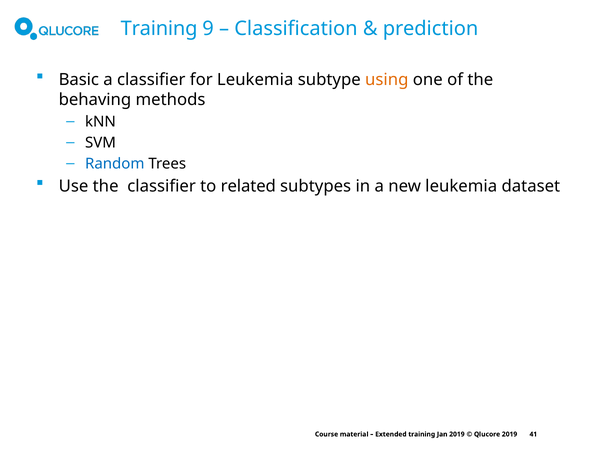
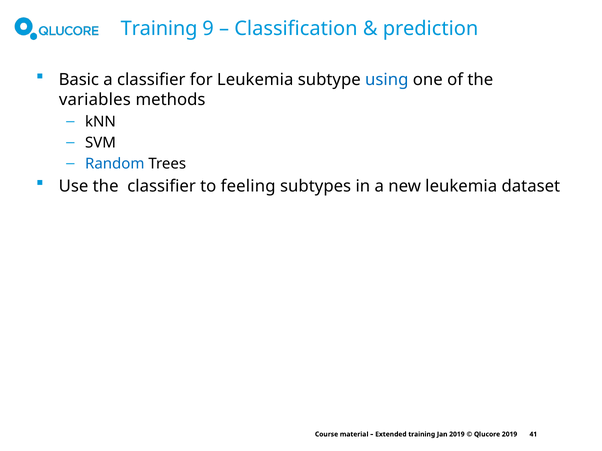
using colour: orange -> blue
behaving: behaving -> variables
related: related -> feeling
